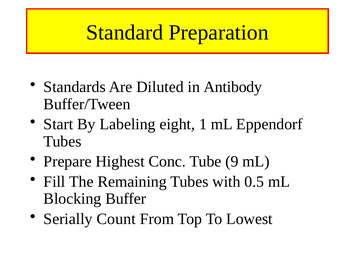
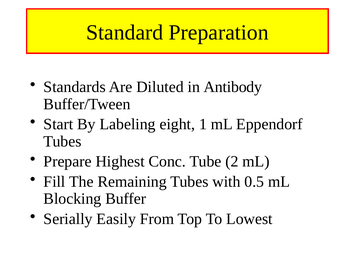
9: 9 -> 2
Count: Count -> Easily
